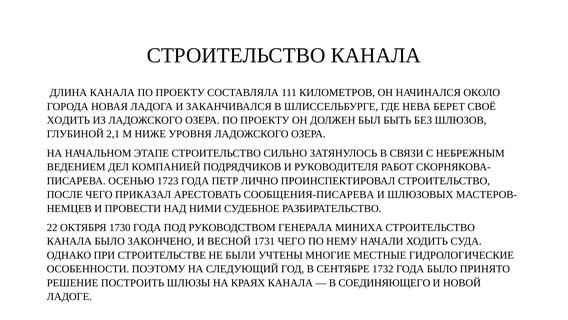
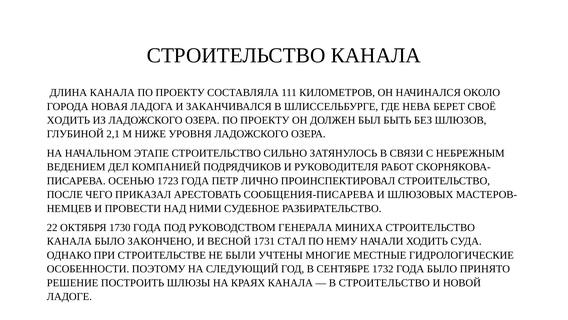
1731 ЧЕГО: ЧЕГО -> СТАЛ
В СОЕДИНЯЮЩЕГО: СОЕДИНЯЮЩЕГО -> СТРОИТЕЛЬСТВО
